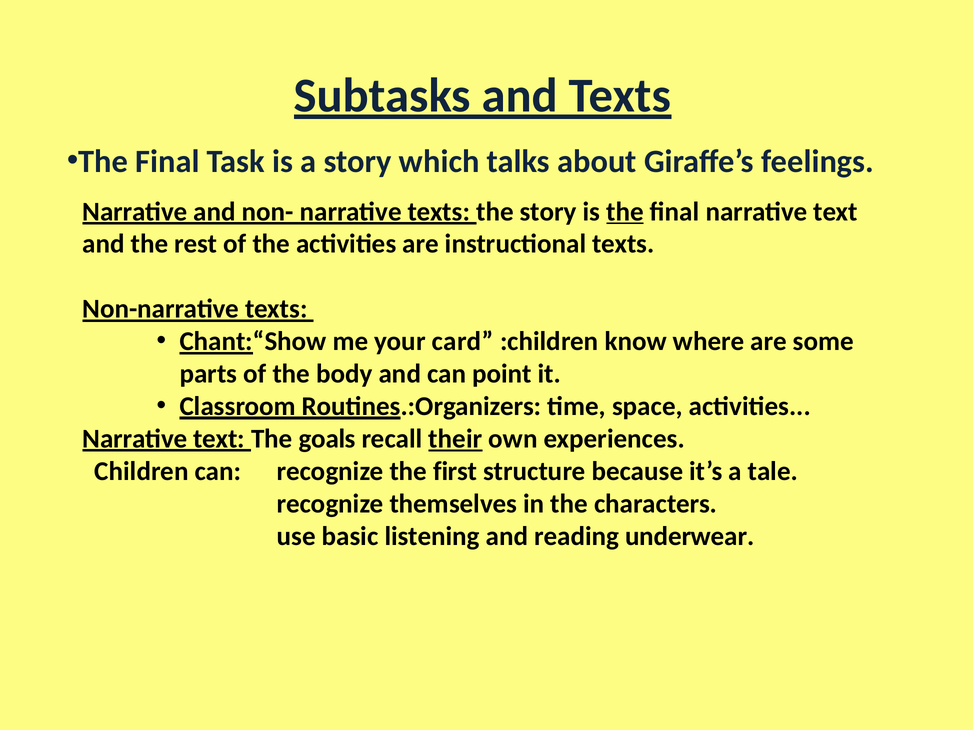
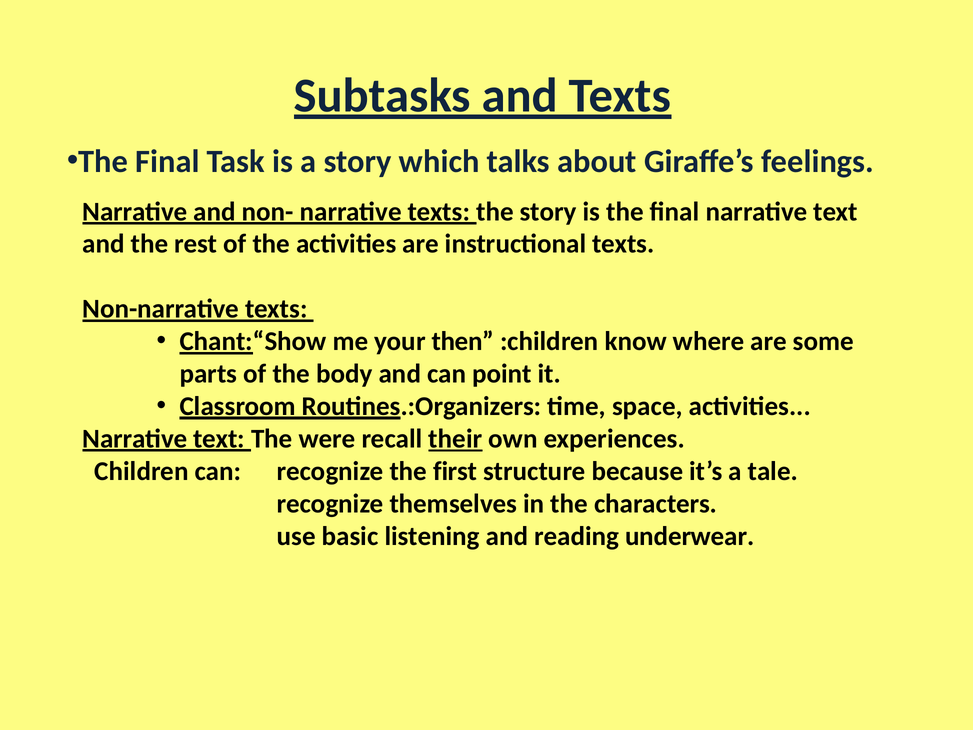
the at (625, 212) underline: present -> none
card: card -> then
goals: goals -> were
